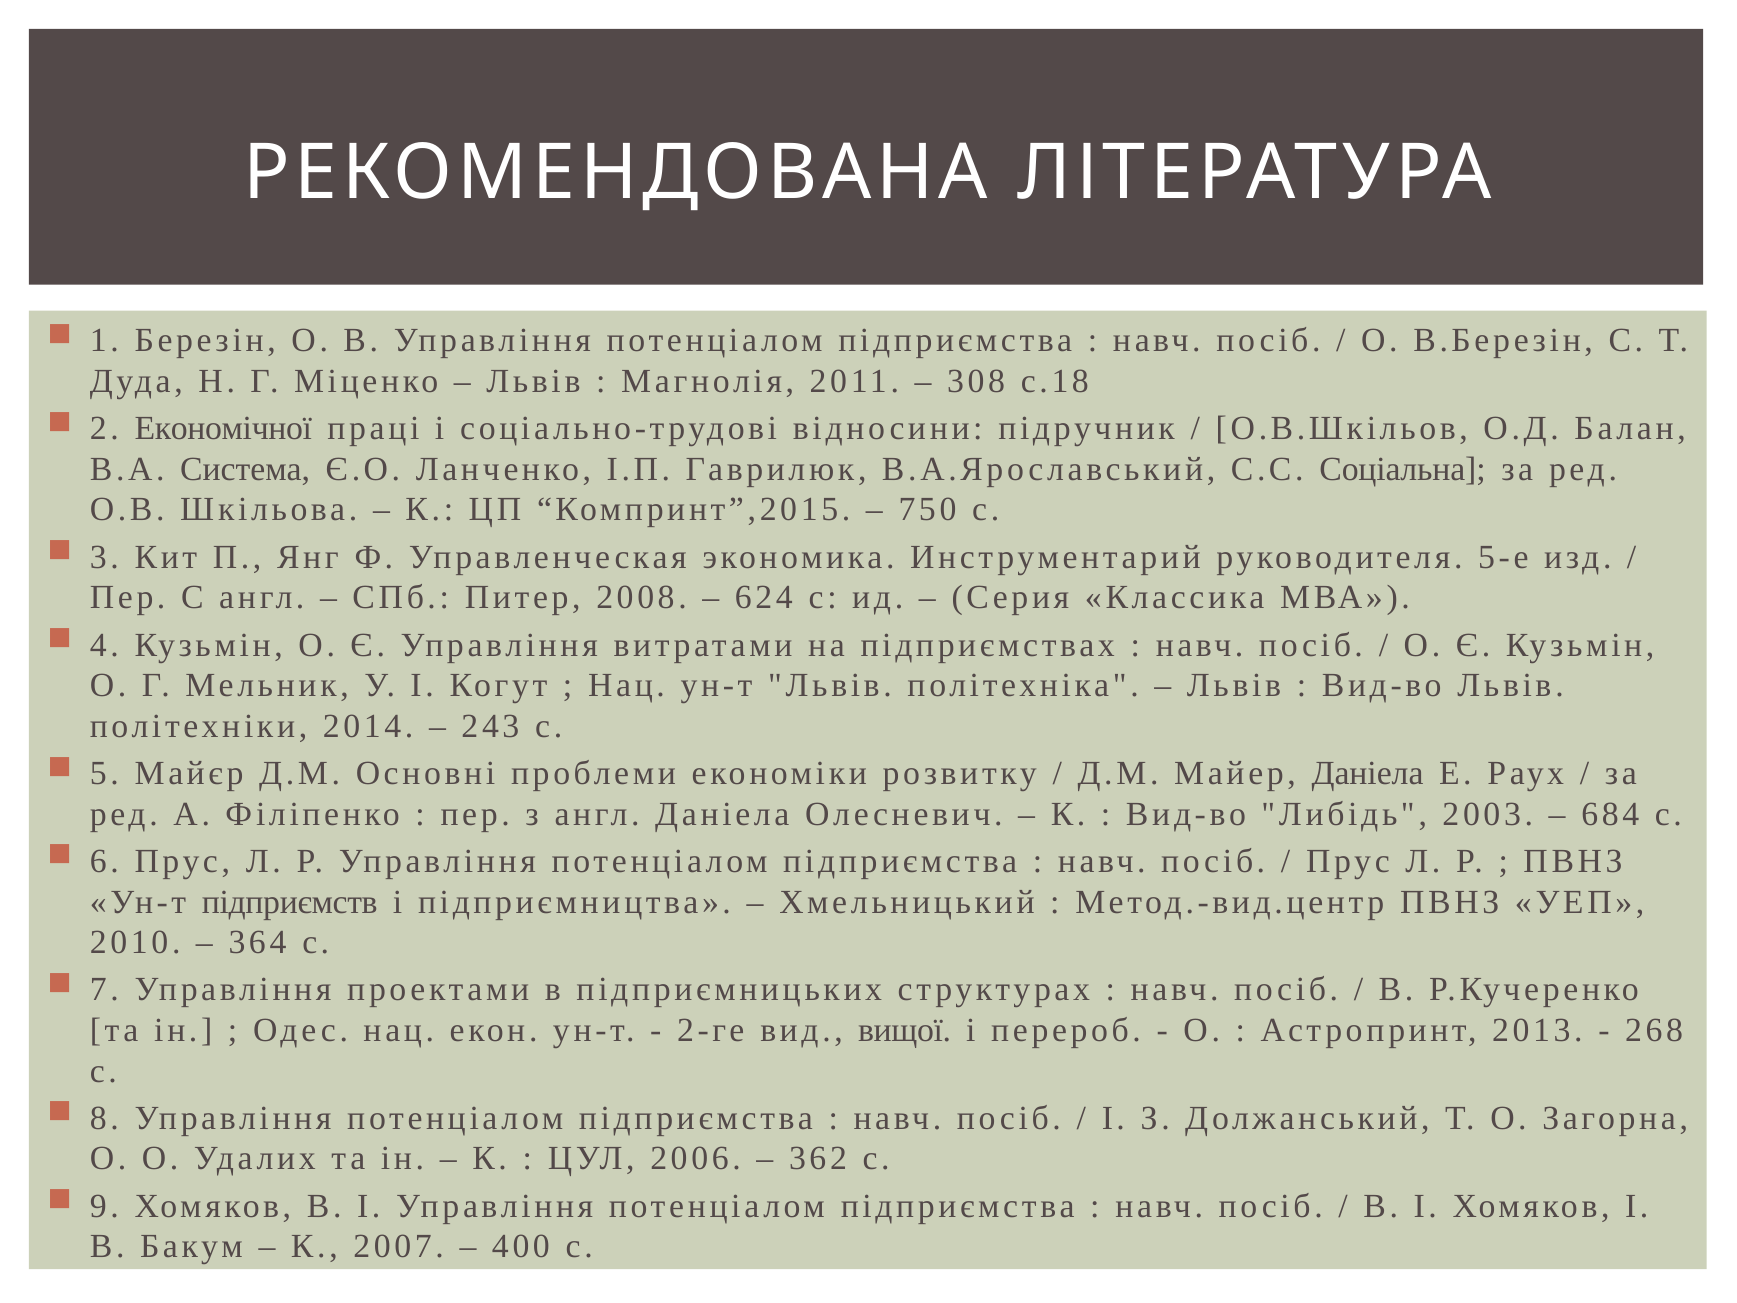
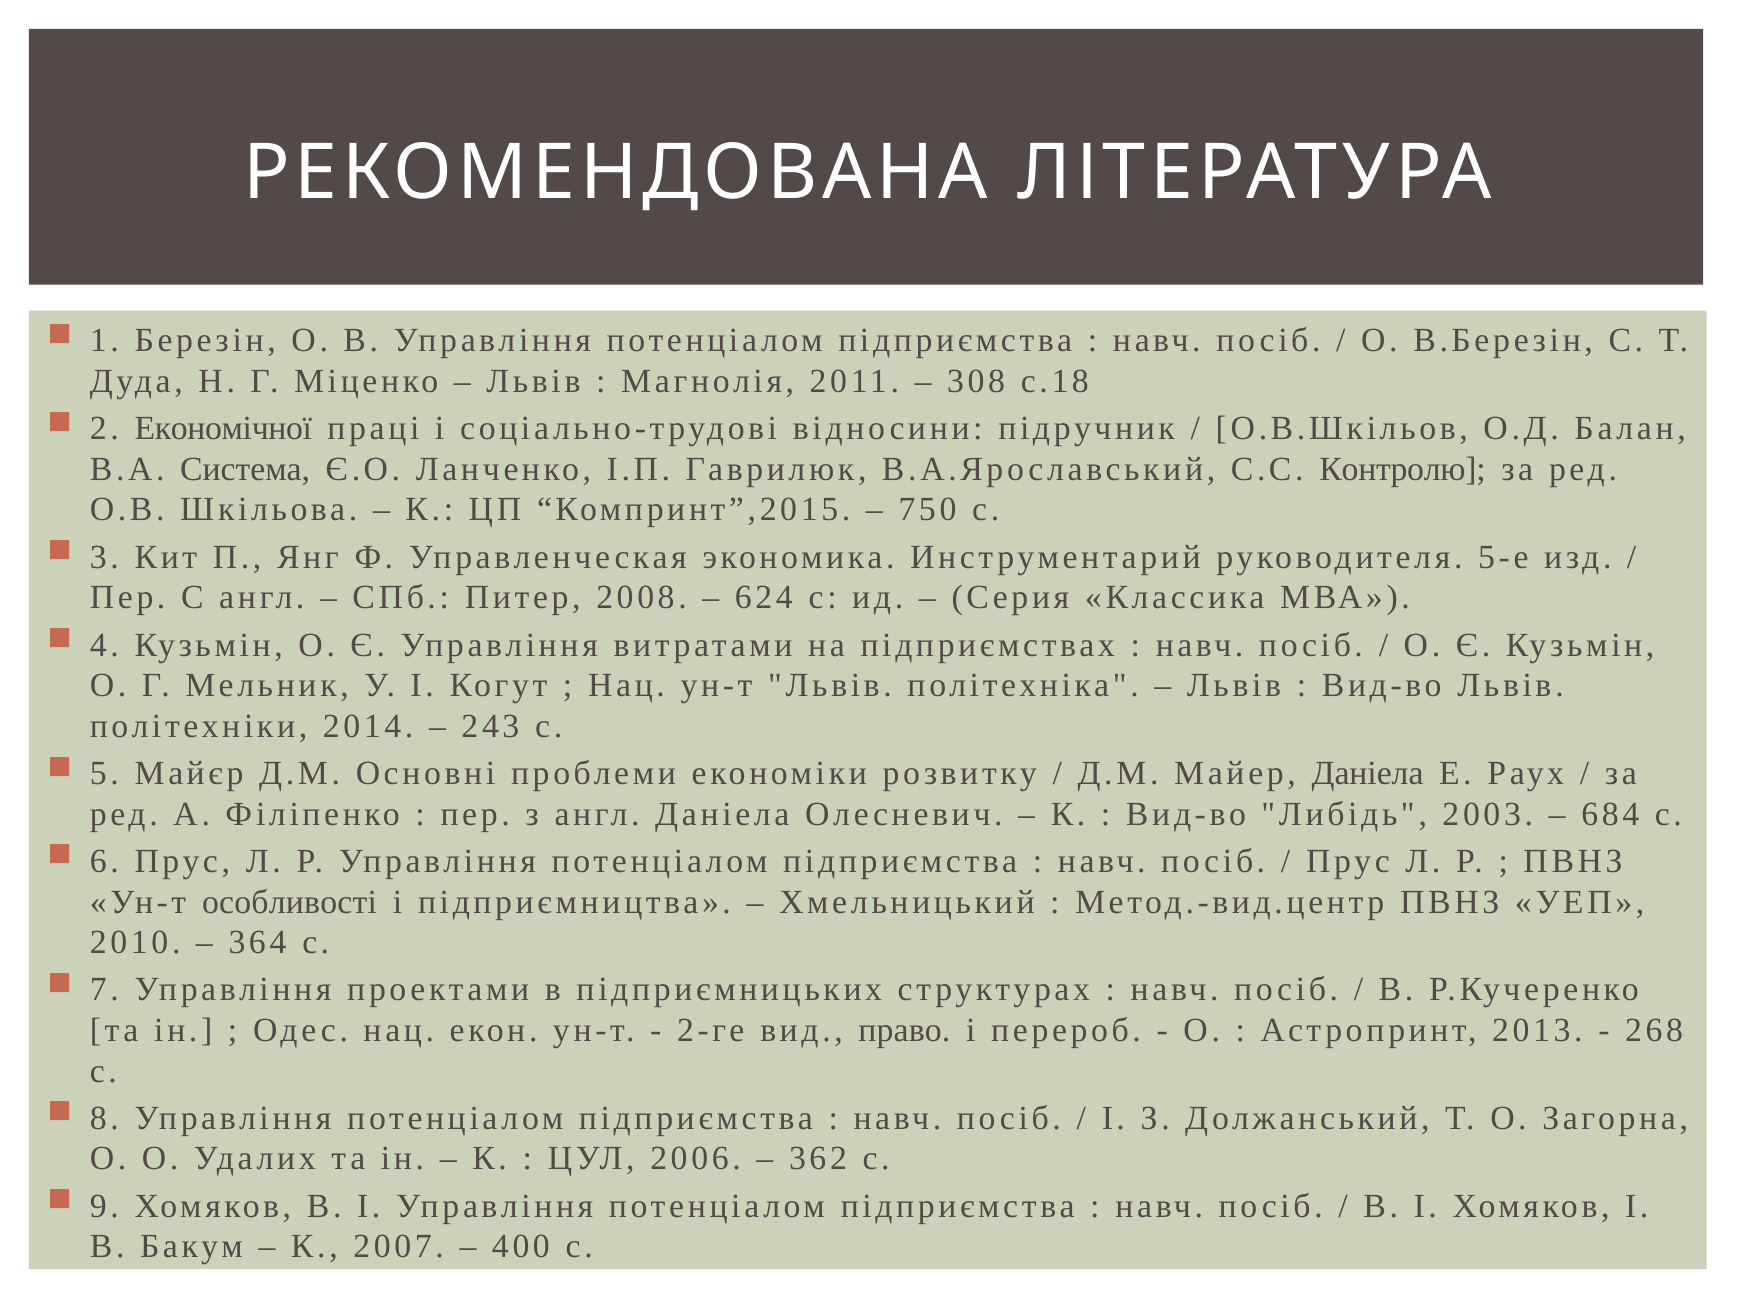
Соціальна: Соціальна -> Контролю
підприємств: підприємств -> особливості
вищої: вищої -> право
